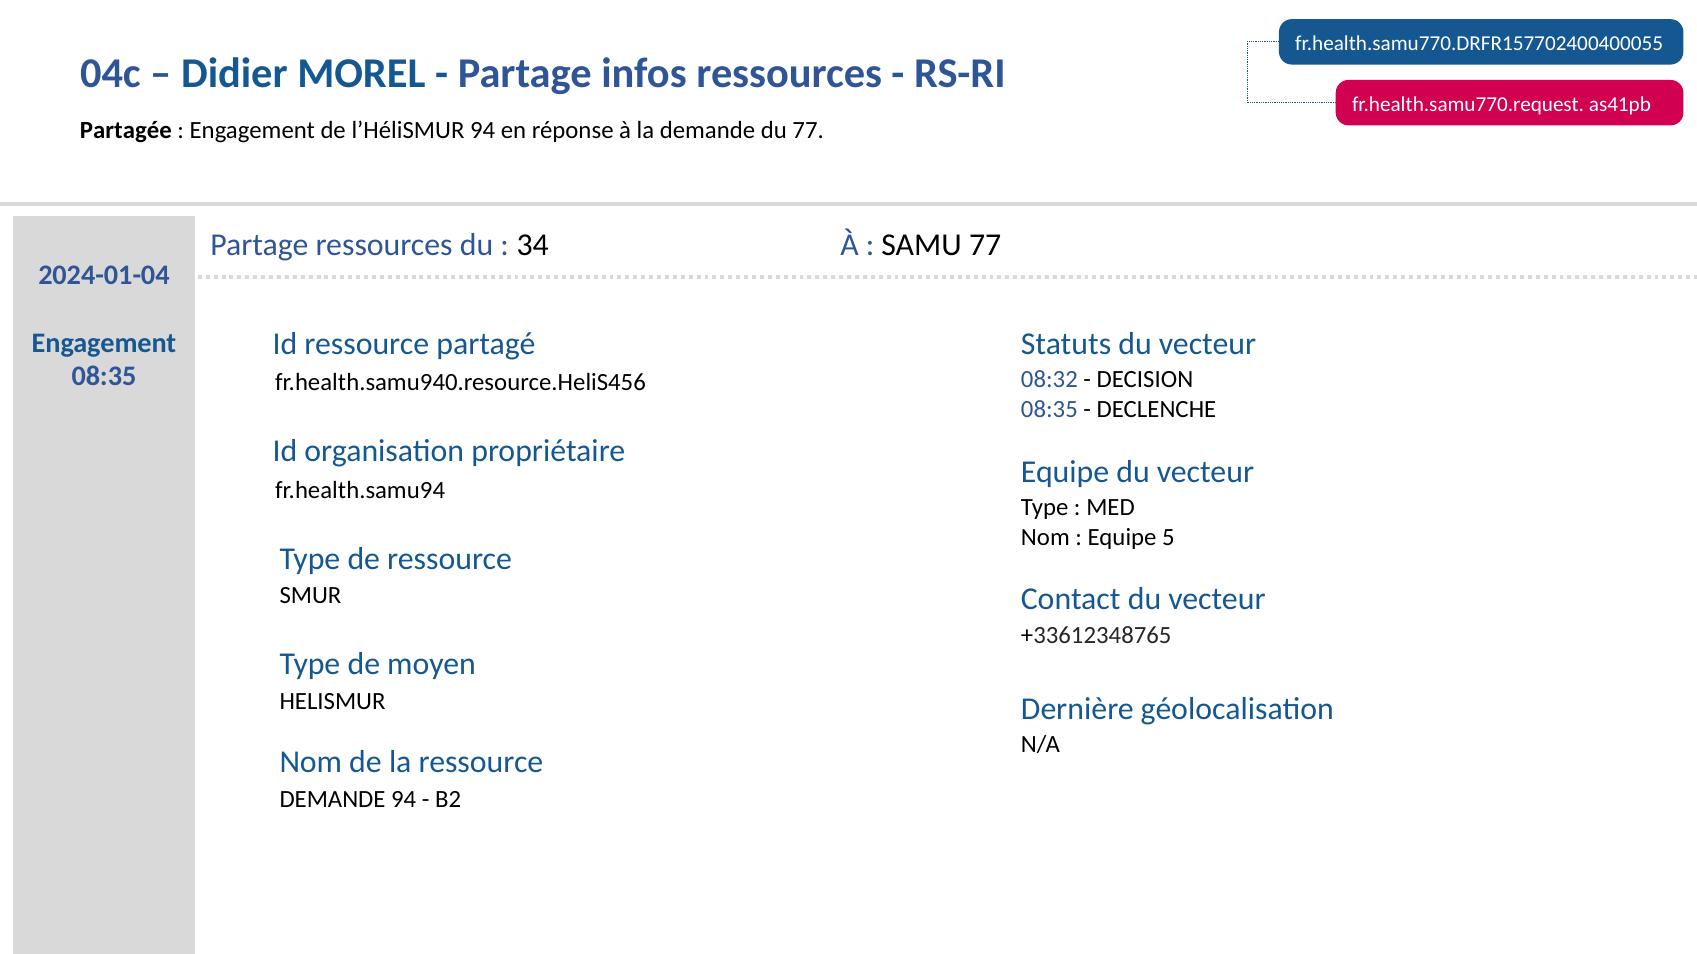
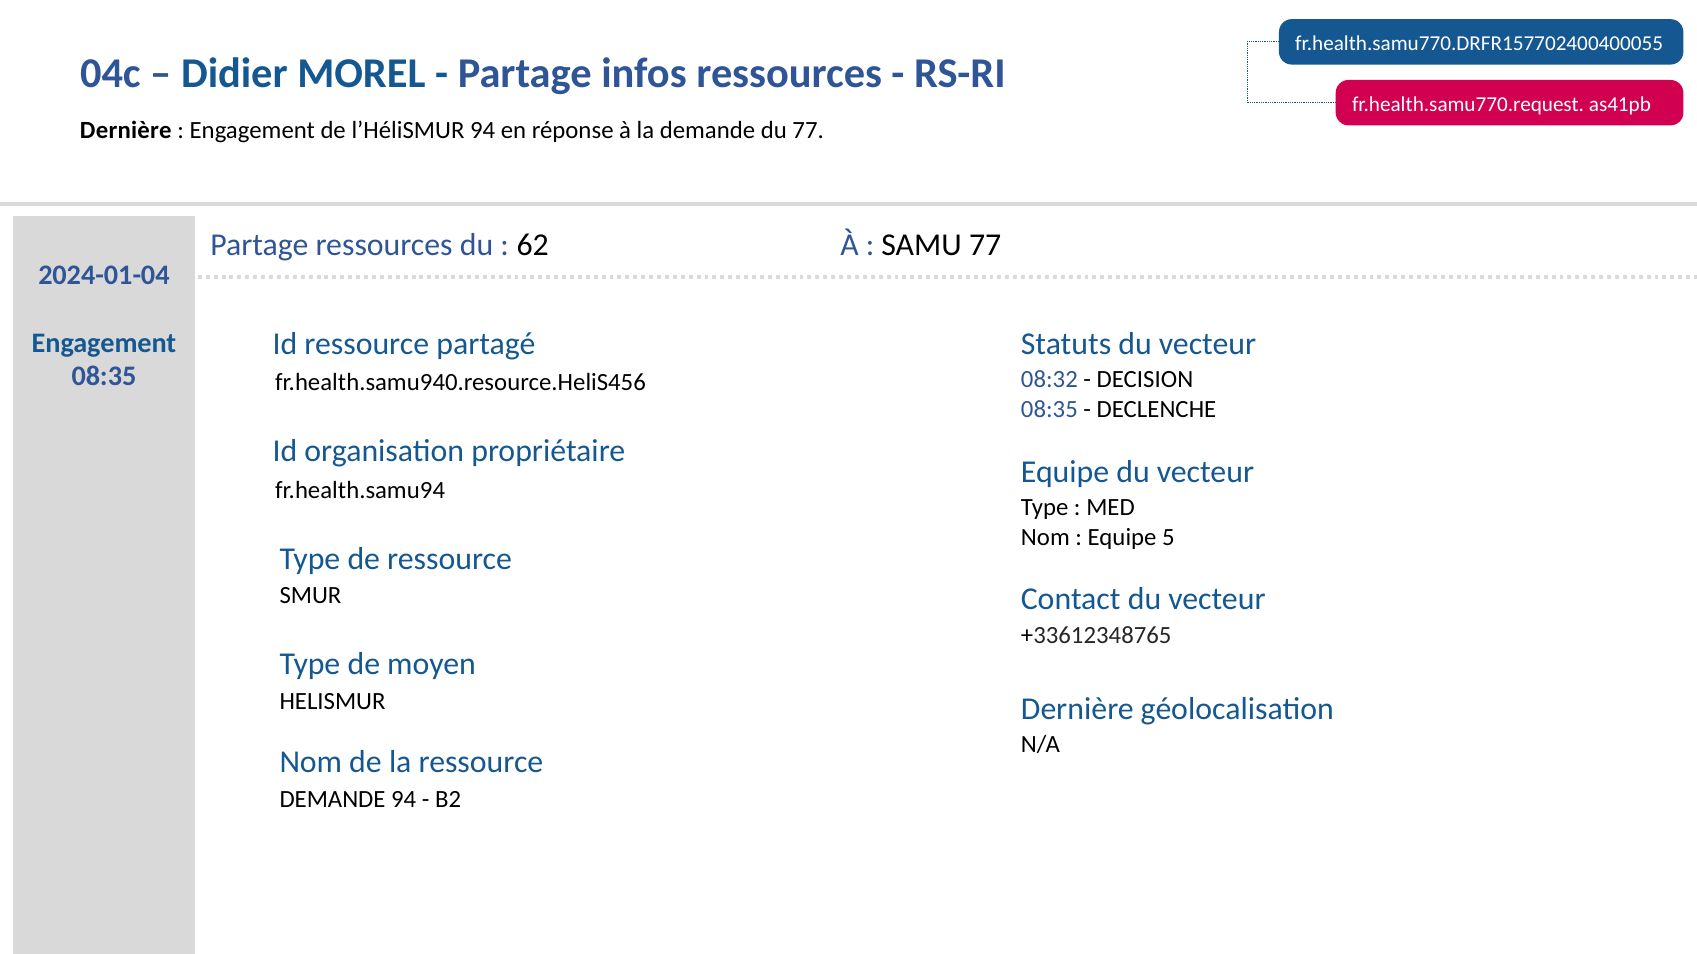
Partagée at (126, 130): Partagée -> Dernière
34: 34 -> 62
